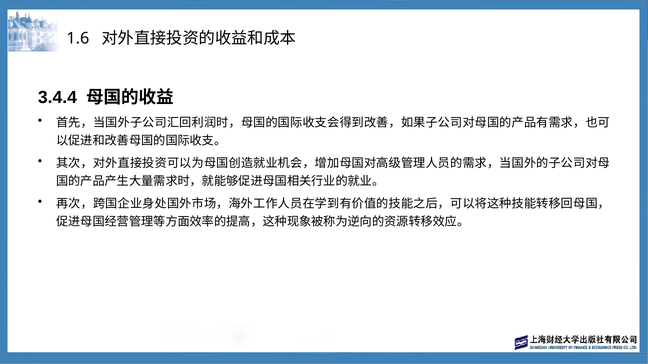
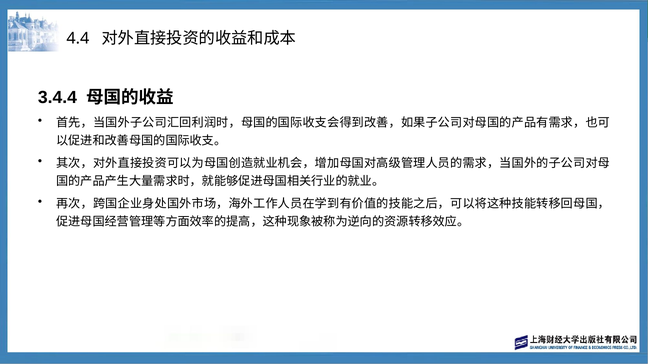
1.6: 1.6 -> 4.4
